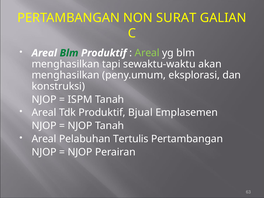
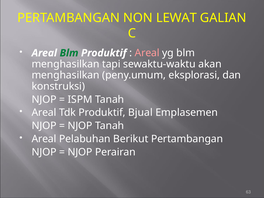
SURAT: SURAT -> LEWAT
Areal at (147, 53) colour: light green -> pink
Tertulis: Tertulis -> Berikut
